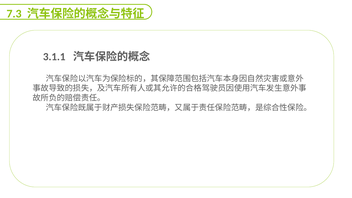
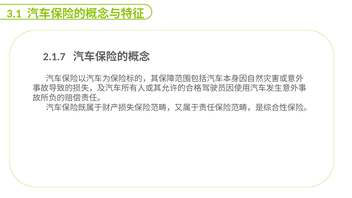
7.3: 7.3 -> 3.1
3.1.1: 3.1.1 -> 2.1.7
